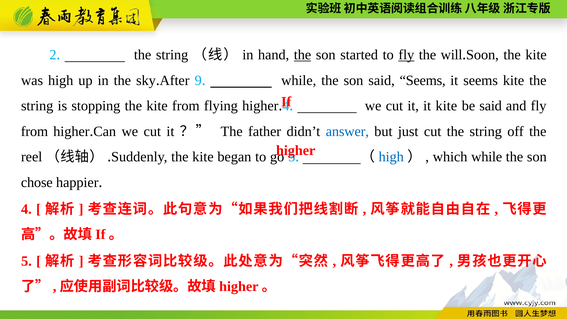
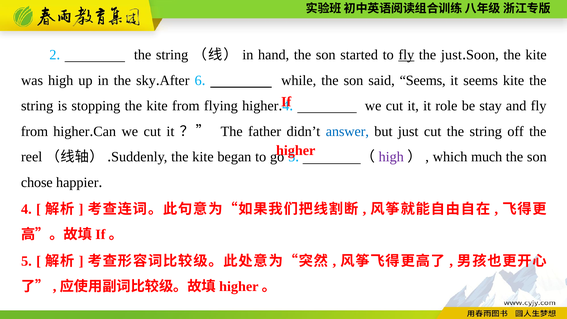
the at (303, 55) underline: present -> none
the will: will -> just
9: 9 -> 6
it kite: kite -> role
be said: said -> stay
high at (391, 157) colour: blue -> purple
which while: while -> much
